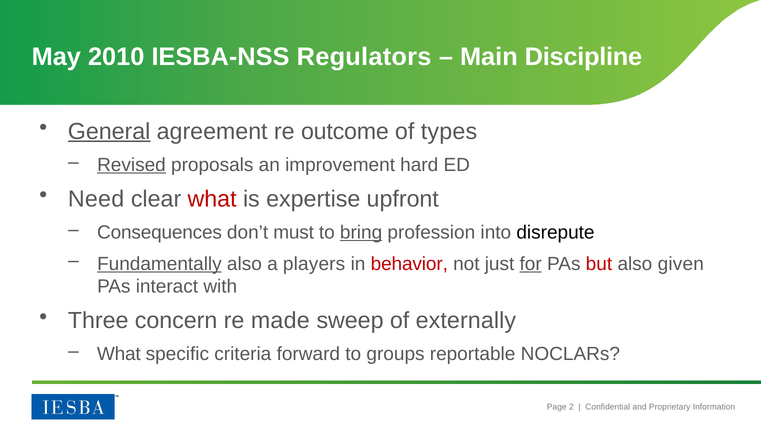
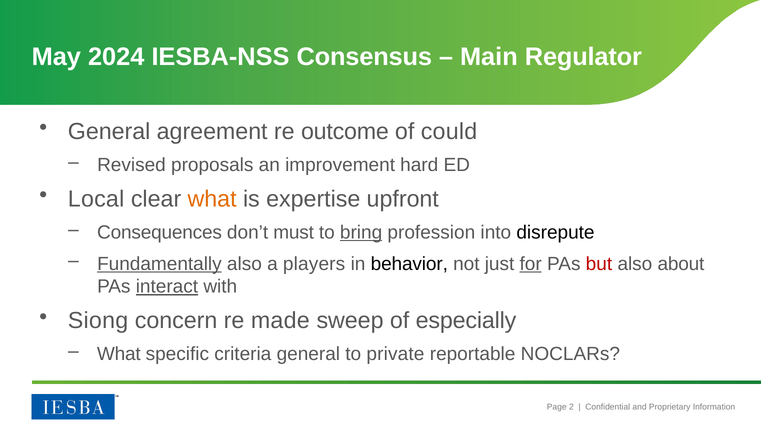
2010: 2010 -> 2024
Regulators: Regulators -> Consensus
Discipline: Discipline -> Regulator
General at (109, 131) underline: present -> none
types: types -> could
Revised underline: present -> none
Need: Need -> Local
what at (212, 199) colour: red -> orange
behavior colour: red -> black
given: given -> about
interact underline: none -> present
Three: Three -> Siong
externally: externally -> especially
criteria forward: forward -> general
groups: groups -> private
